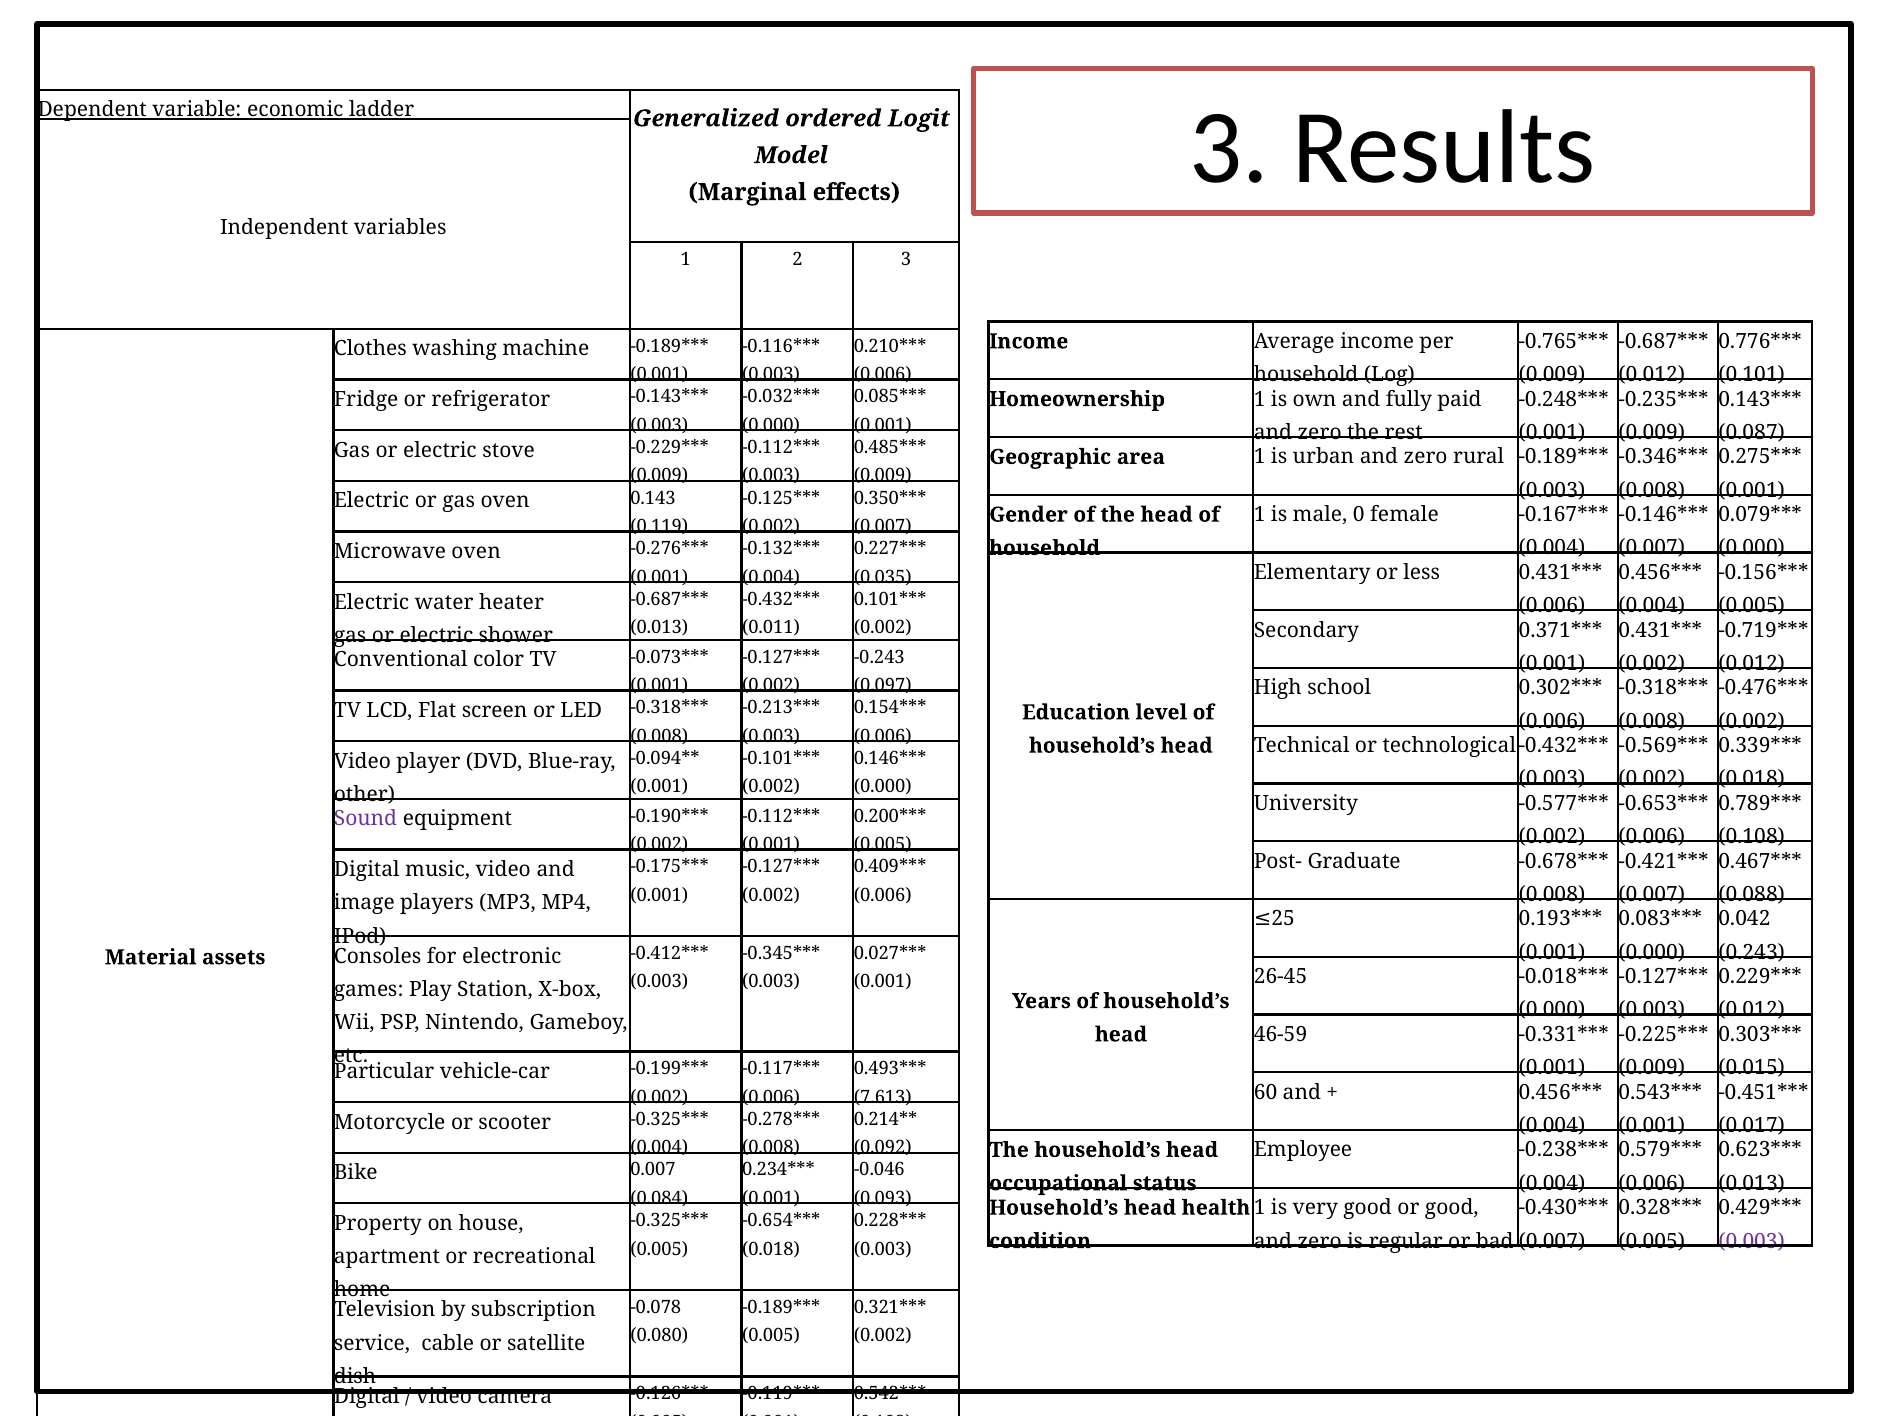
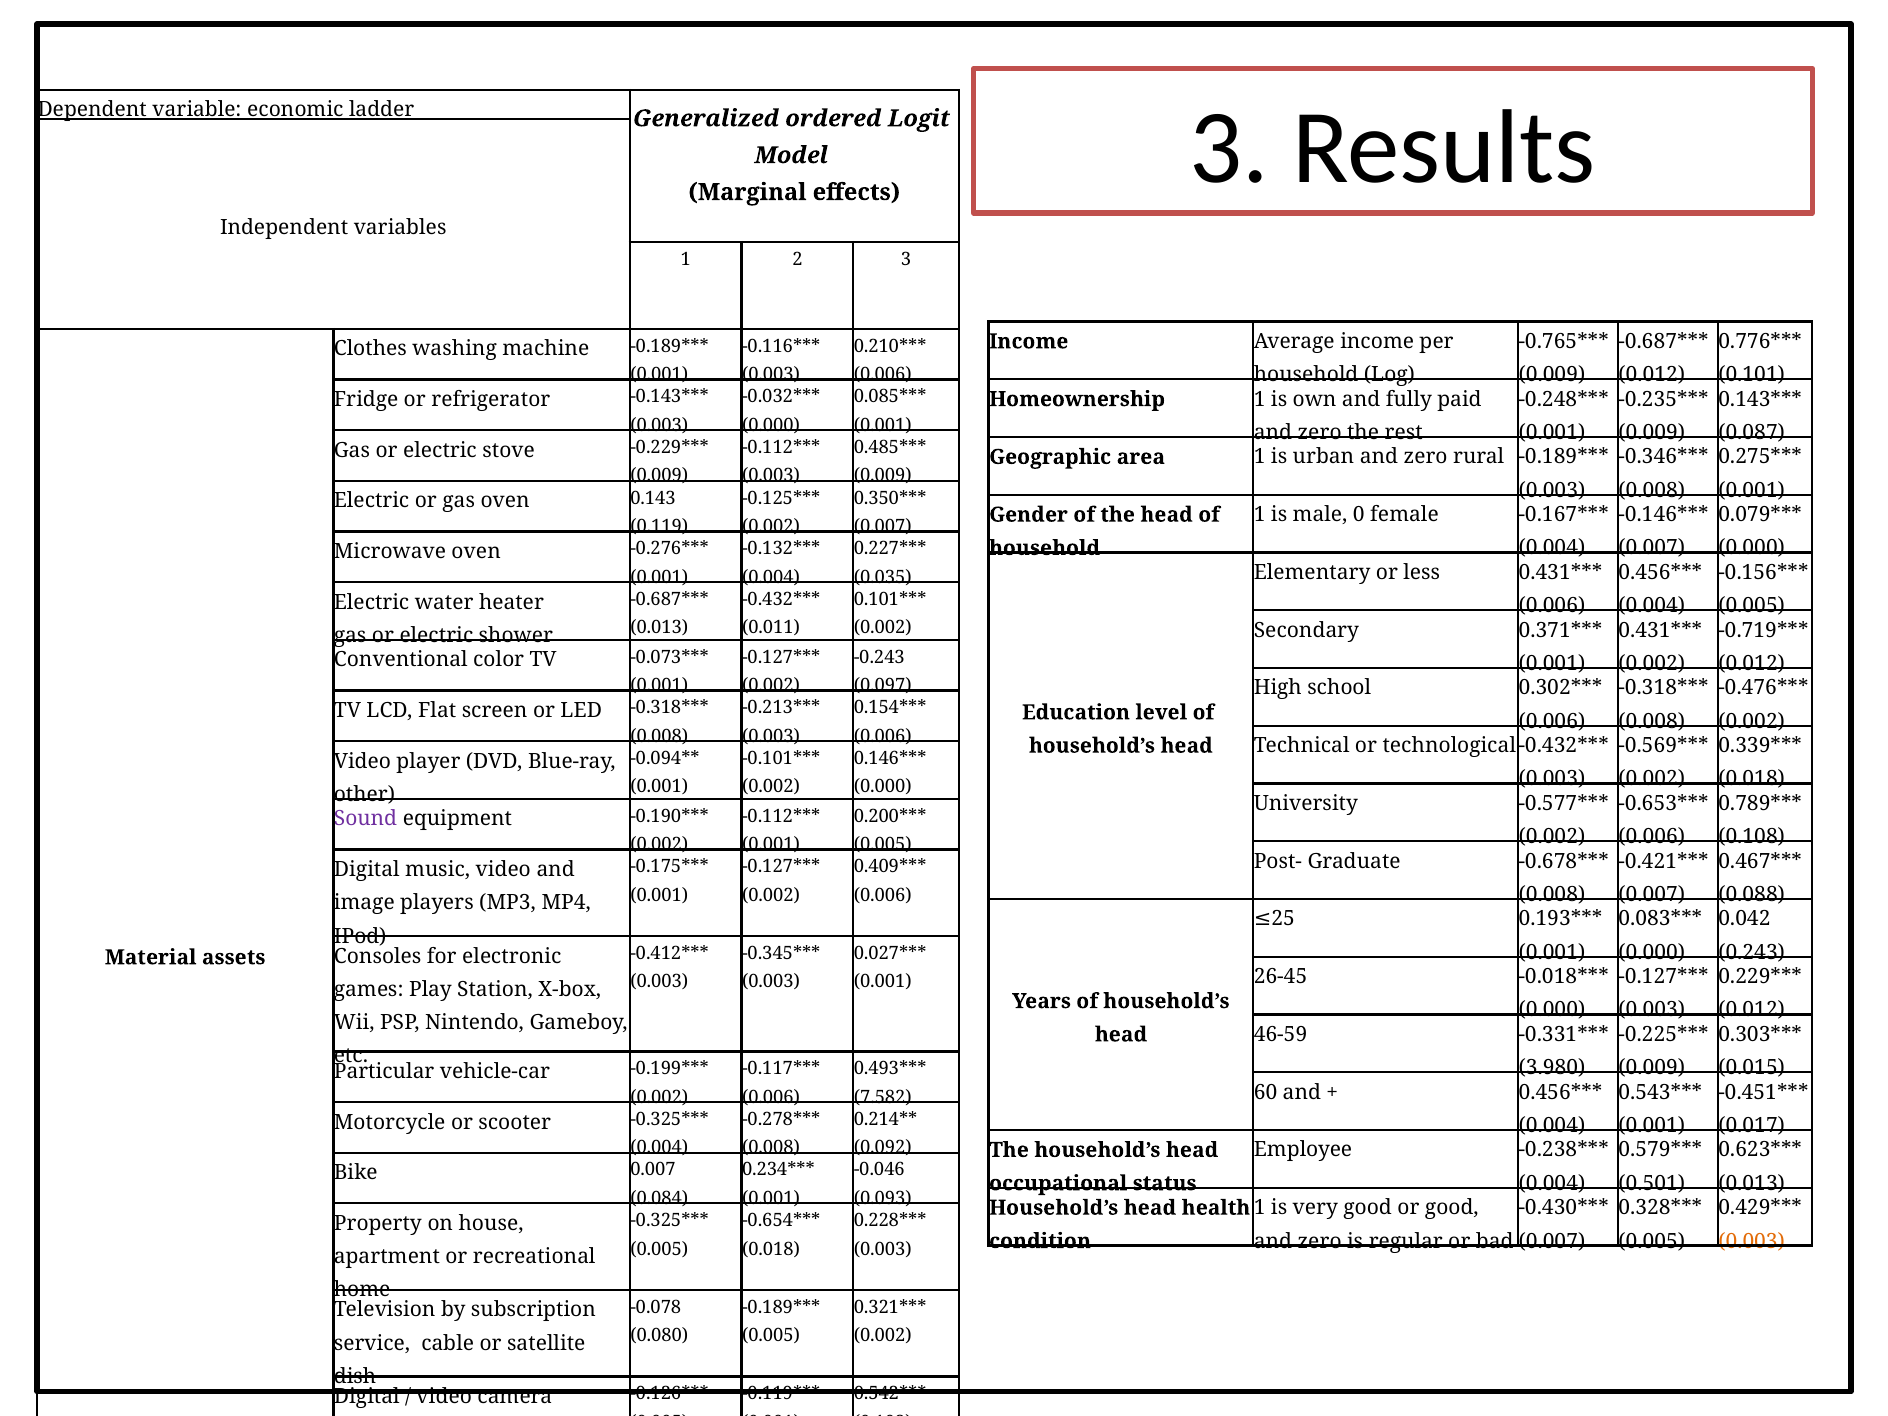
0.001 at (1552, 1068): 0.001 -> 3.980
7.613: 7.613 -> 7.582
0.006 at (1652, 1183): 0.006 -> 0.501
0.003 at (1752, 1241) colour: purple -> orange
